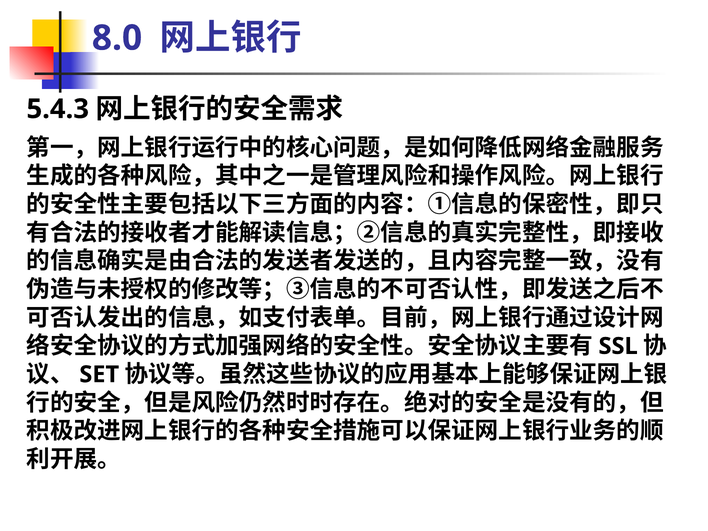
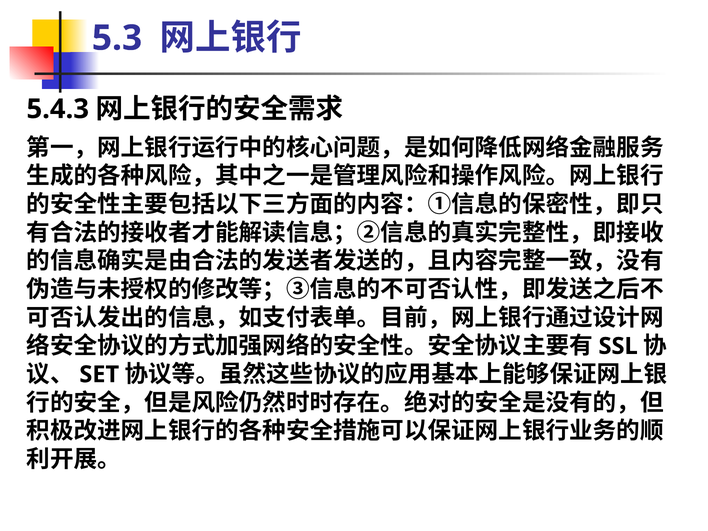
8.0: 8.0 -> 5.3
